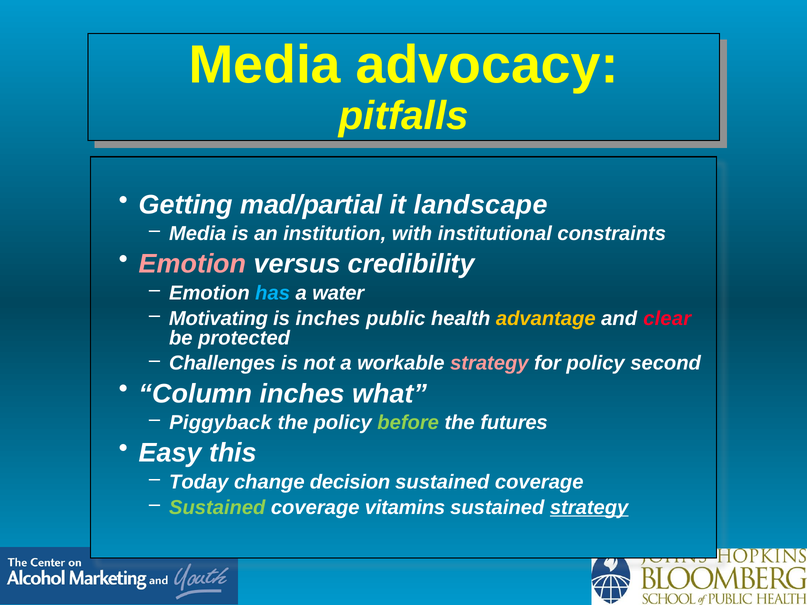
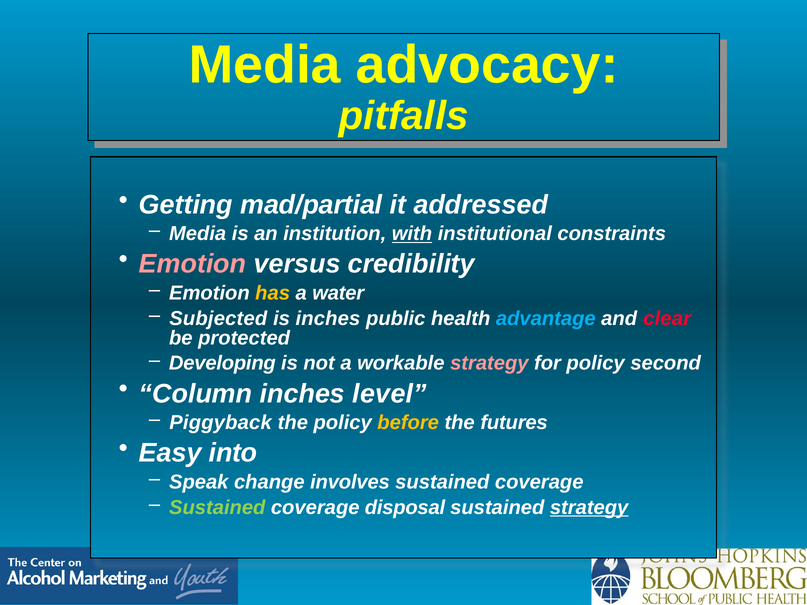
landscape: landscape -> addressed
with underline: none -> present
has colour: light blue -> yellow
Motivating: Motivating -> Subjected
advantage colour: yellow -> light blue
Challenges: Challenges -> Developing
what: what -> level
before colour: light green -> yellow
this: this -> into
Today: Today -> Speak
decision: decision -> involves
vitamins: vitamins -> disposal
